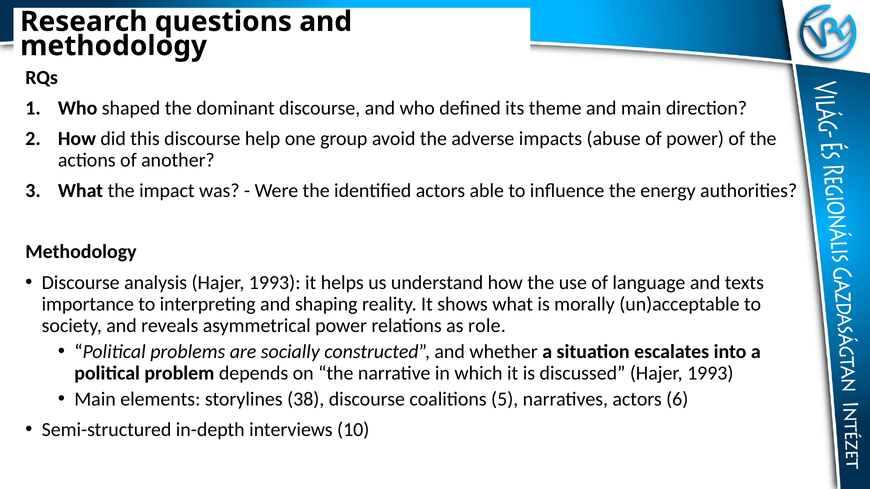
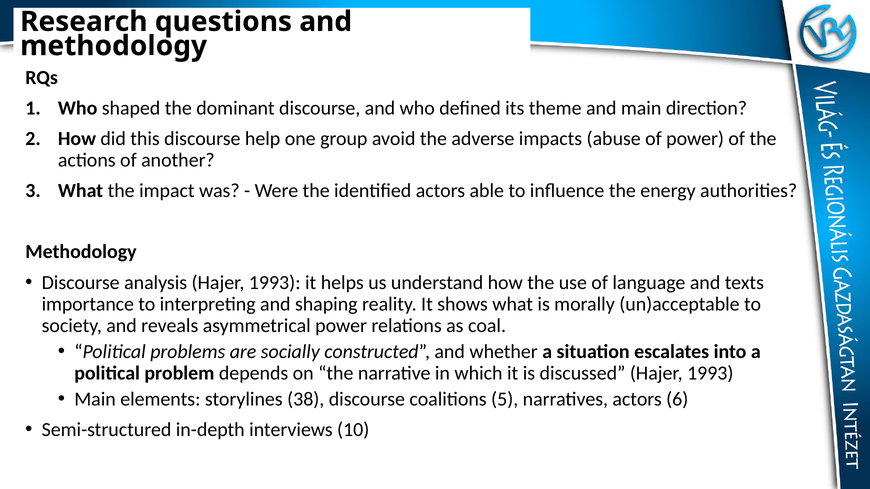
role: role -> coal
